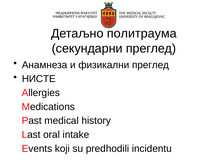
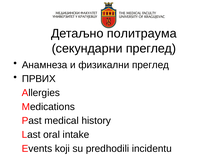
НИСТЕ: НИСТЕ -> ПРВИХ
